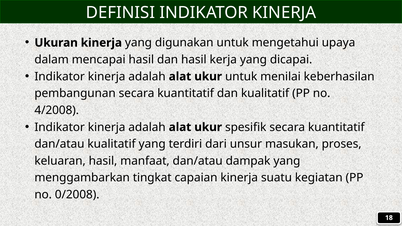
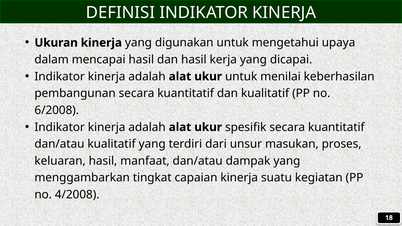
4/2008: 4/2008 -> 6/2008
0/2008: 0/2008 -> 4/2008
